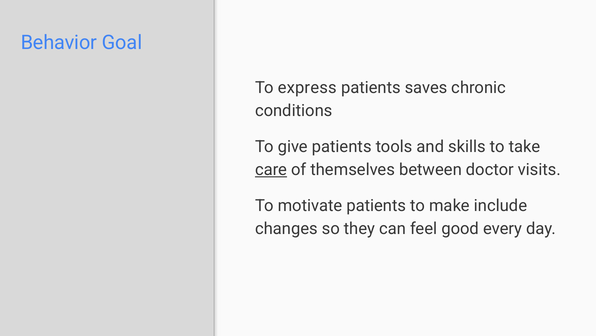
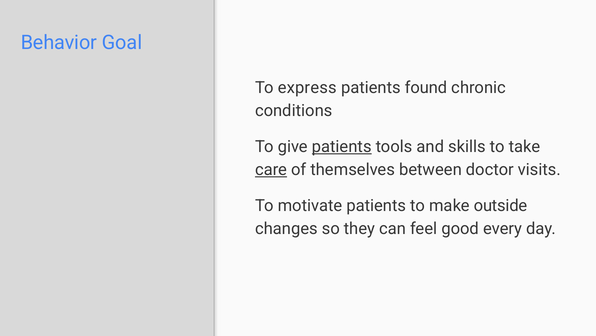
saves: saves -> found
patients at (342, 146) underline: none -> present
include: include -> outside
